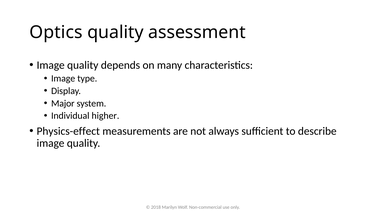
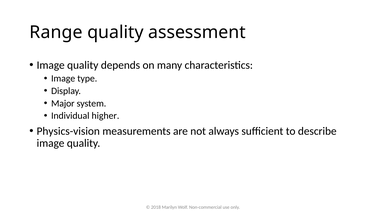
Optics: Optics -> Range
Physics-effect: Physics-effect -> Physics-vision
